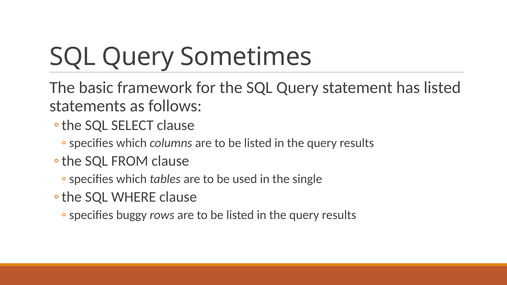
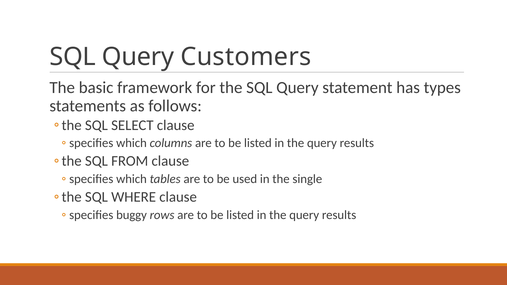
Sometimes: Sometimes -> Customers
has listed: listed -> types
